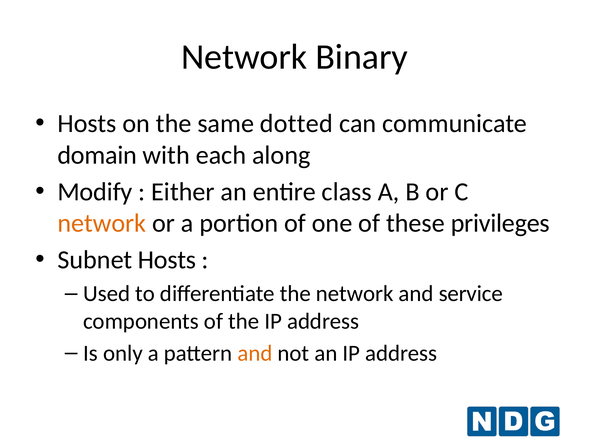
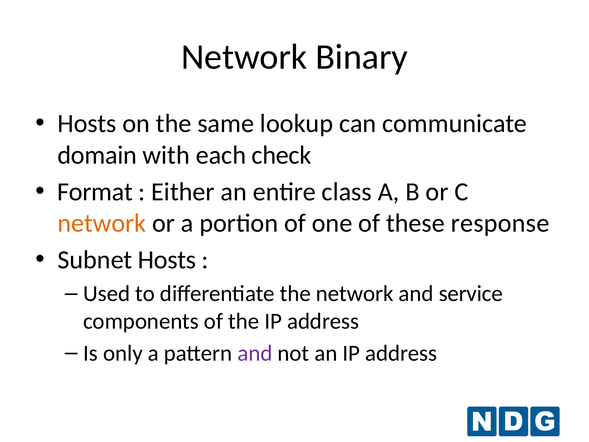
dotted: dotted -> lookup
along: along -> check
Modify: Modify -> Format
privileges: privileges -> response
and at (255, 353) colour: orange -> purple
